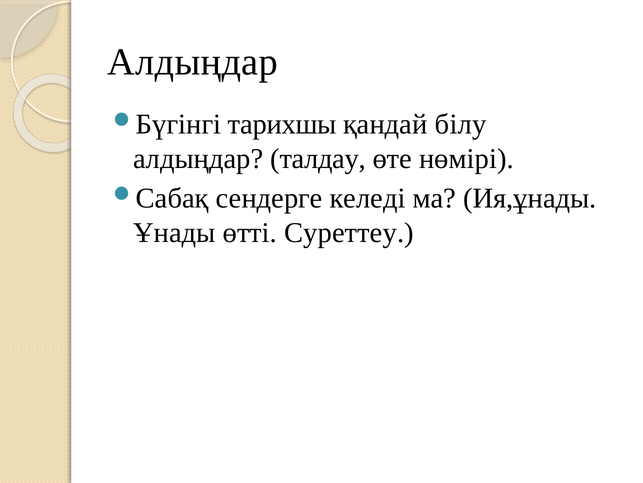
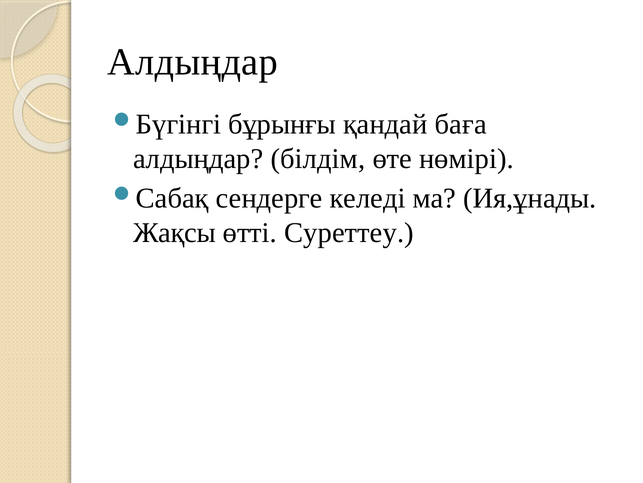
тарихшы: тарихшы -> бұрынғы
білу: білу -> баға
талдау: талдау -> білдім
Ұнады: Ұнады -> Жақсы
